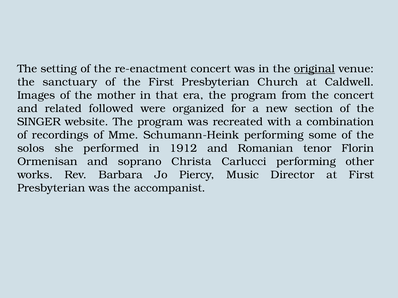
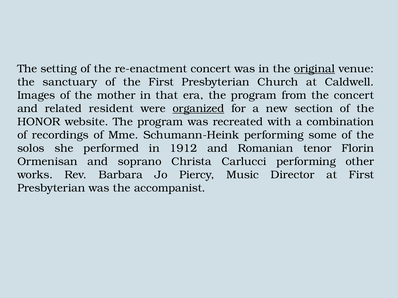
followed: followed -> resident
organized underline: none -> present
SINGER: SINGER -> HONOR
